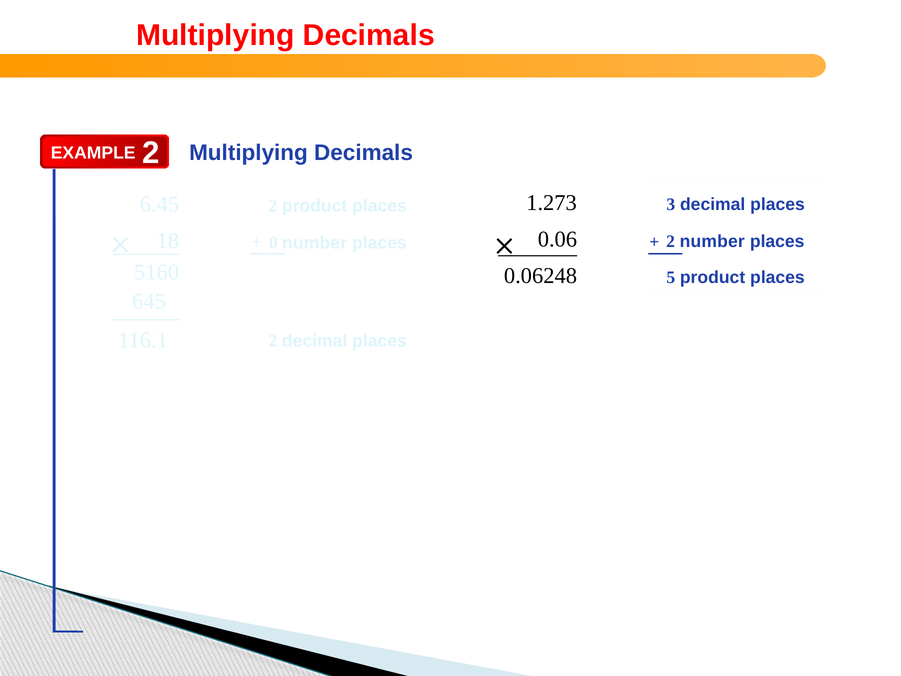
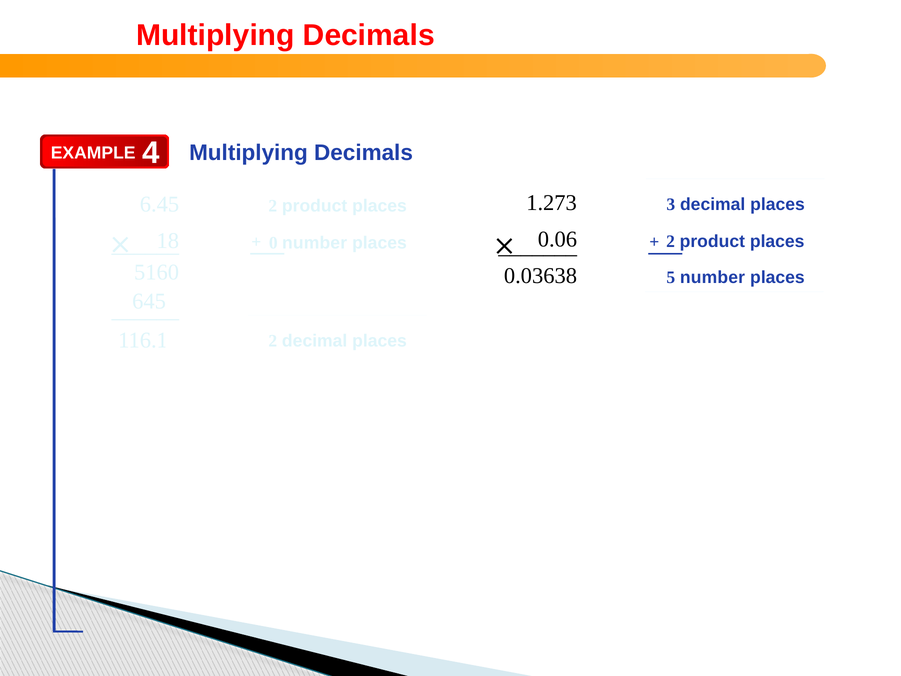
EXAMPLE 2: 2 -> 4
number at (712, 241): number -> product
6248: 6248 -> 3638
5 product: product -> number
